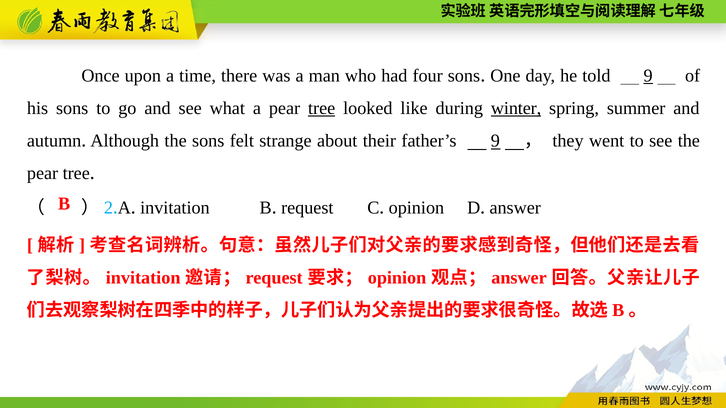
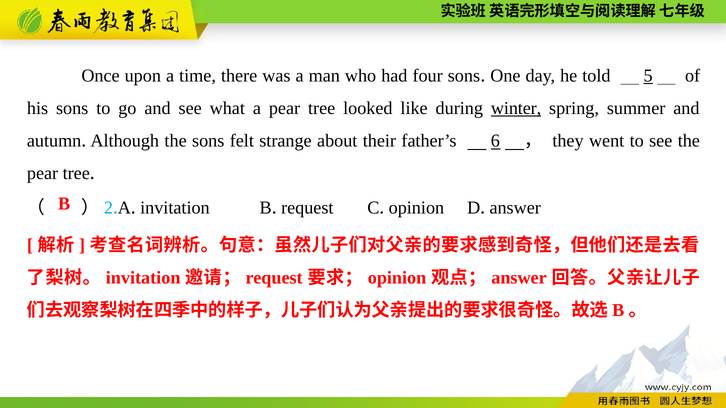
told 9: 9 -> 5
tree at (322, 108) underline: present -> none
father’s 9: 9 -> 6
